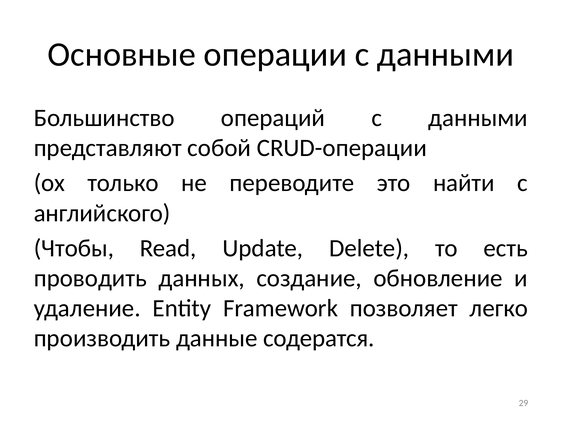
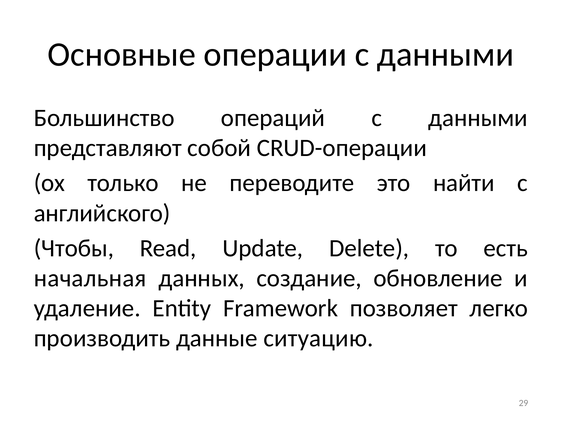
проводить: проводить -> начальная
содератся: содератся -> ситуацию
